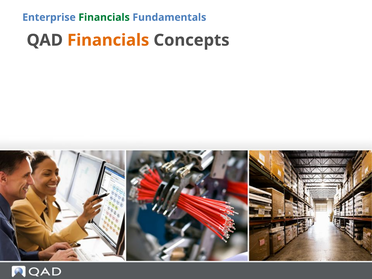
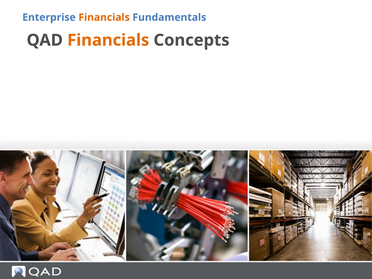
Financials at (104, 17) colour: green -> orange
